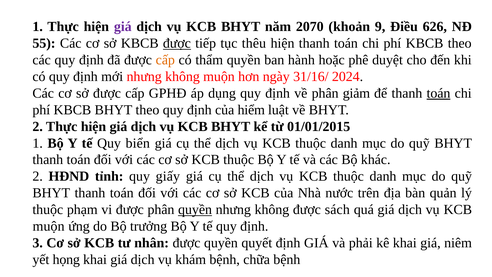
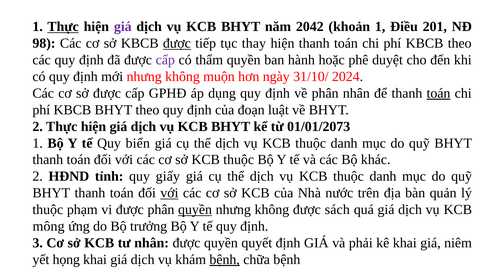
Thực at (63, 27) underline: none -> present
2070: 2070 -> 2042
khoản 9: 9 -> 1
626: 626 -> 201
55: 55 -> 98
thêu: thêu -> thay
cấp at (165, 60) colour: orange -> purple
31/16/: 31/16/ -> 31/10/
phân giảm: giảm -> nhân
hiểm: hiểm -> đoạn
01/01/2015: 01/01/2015 -> 01/01/2073
với at (169, 193) underline: none -> present
muộn at (49, 226): muộn -> mông
bệnh at (225, 259) underline: none -> present
